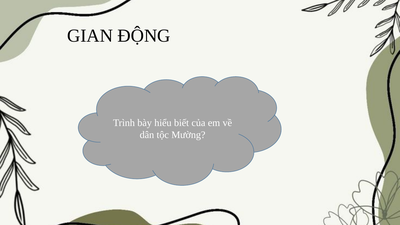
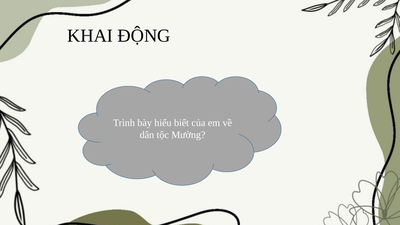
GIAN: GIAN -> KHAI
